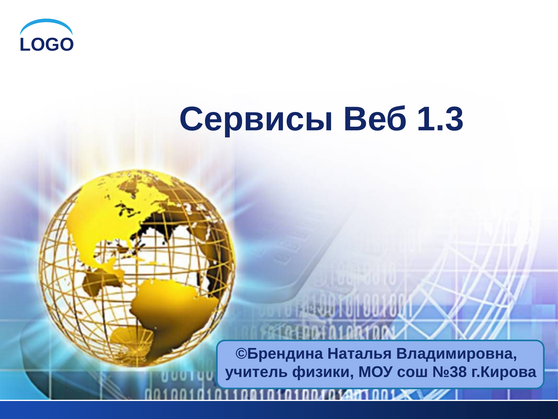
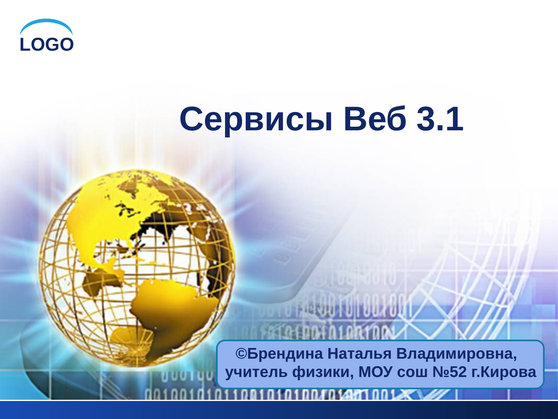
1.3: 1.3 -> 3.1
№38: №38 -> №52
